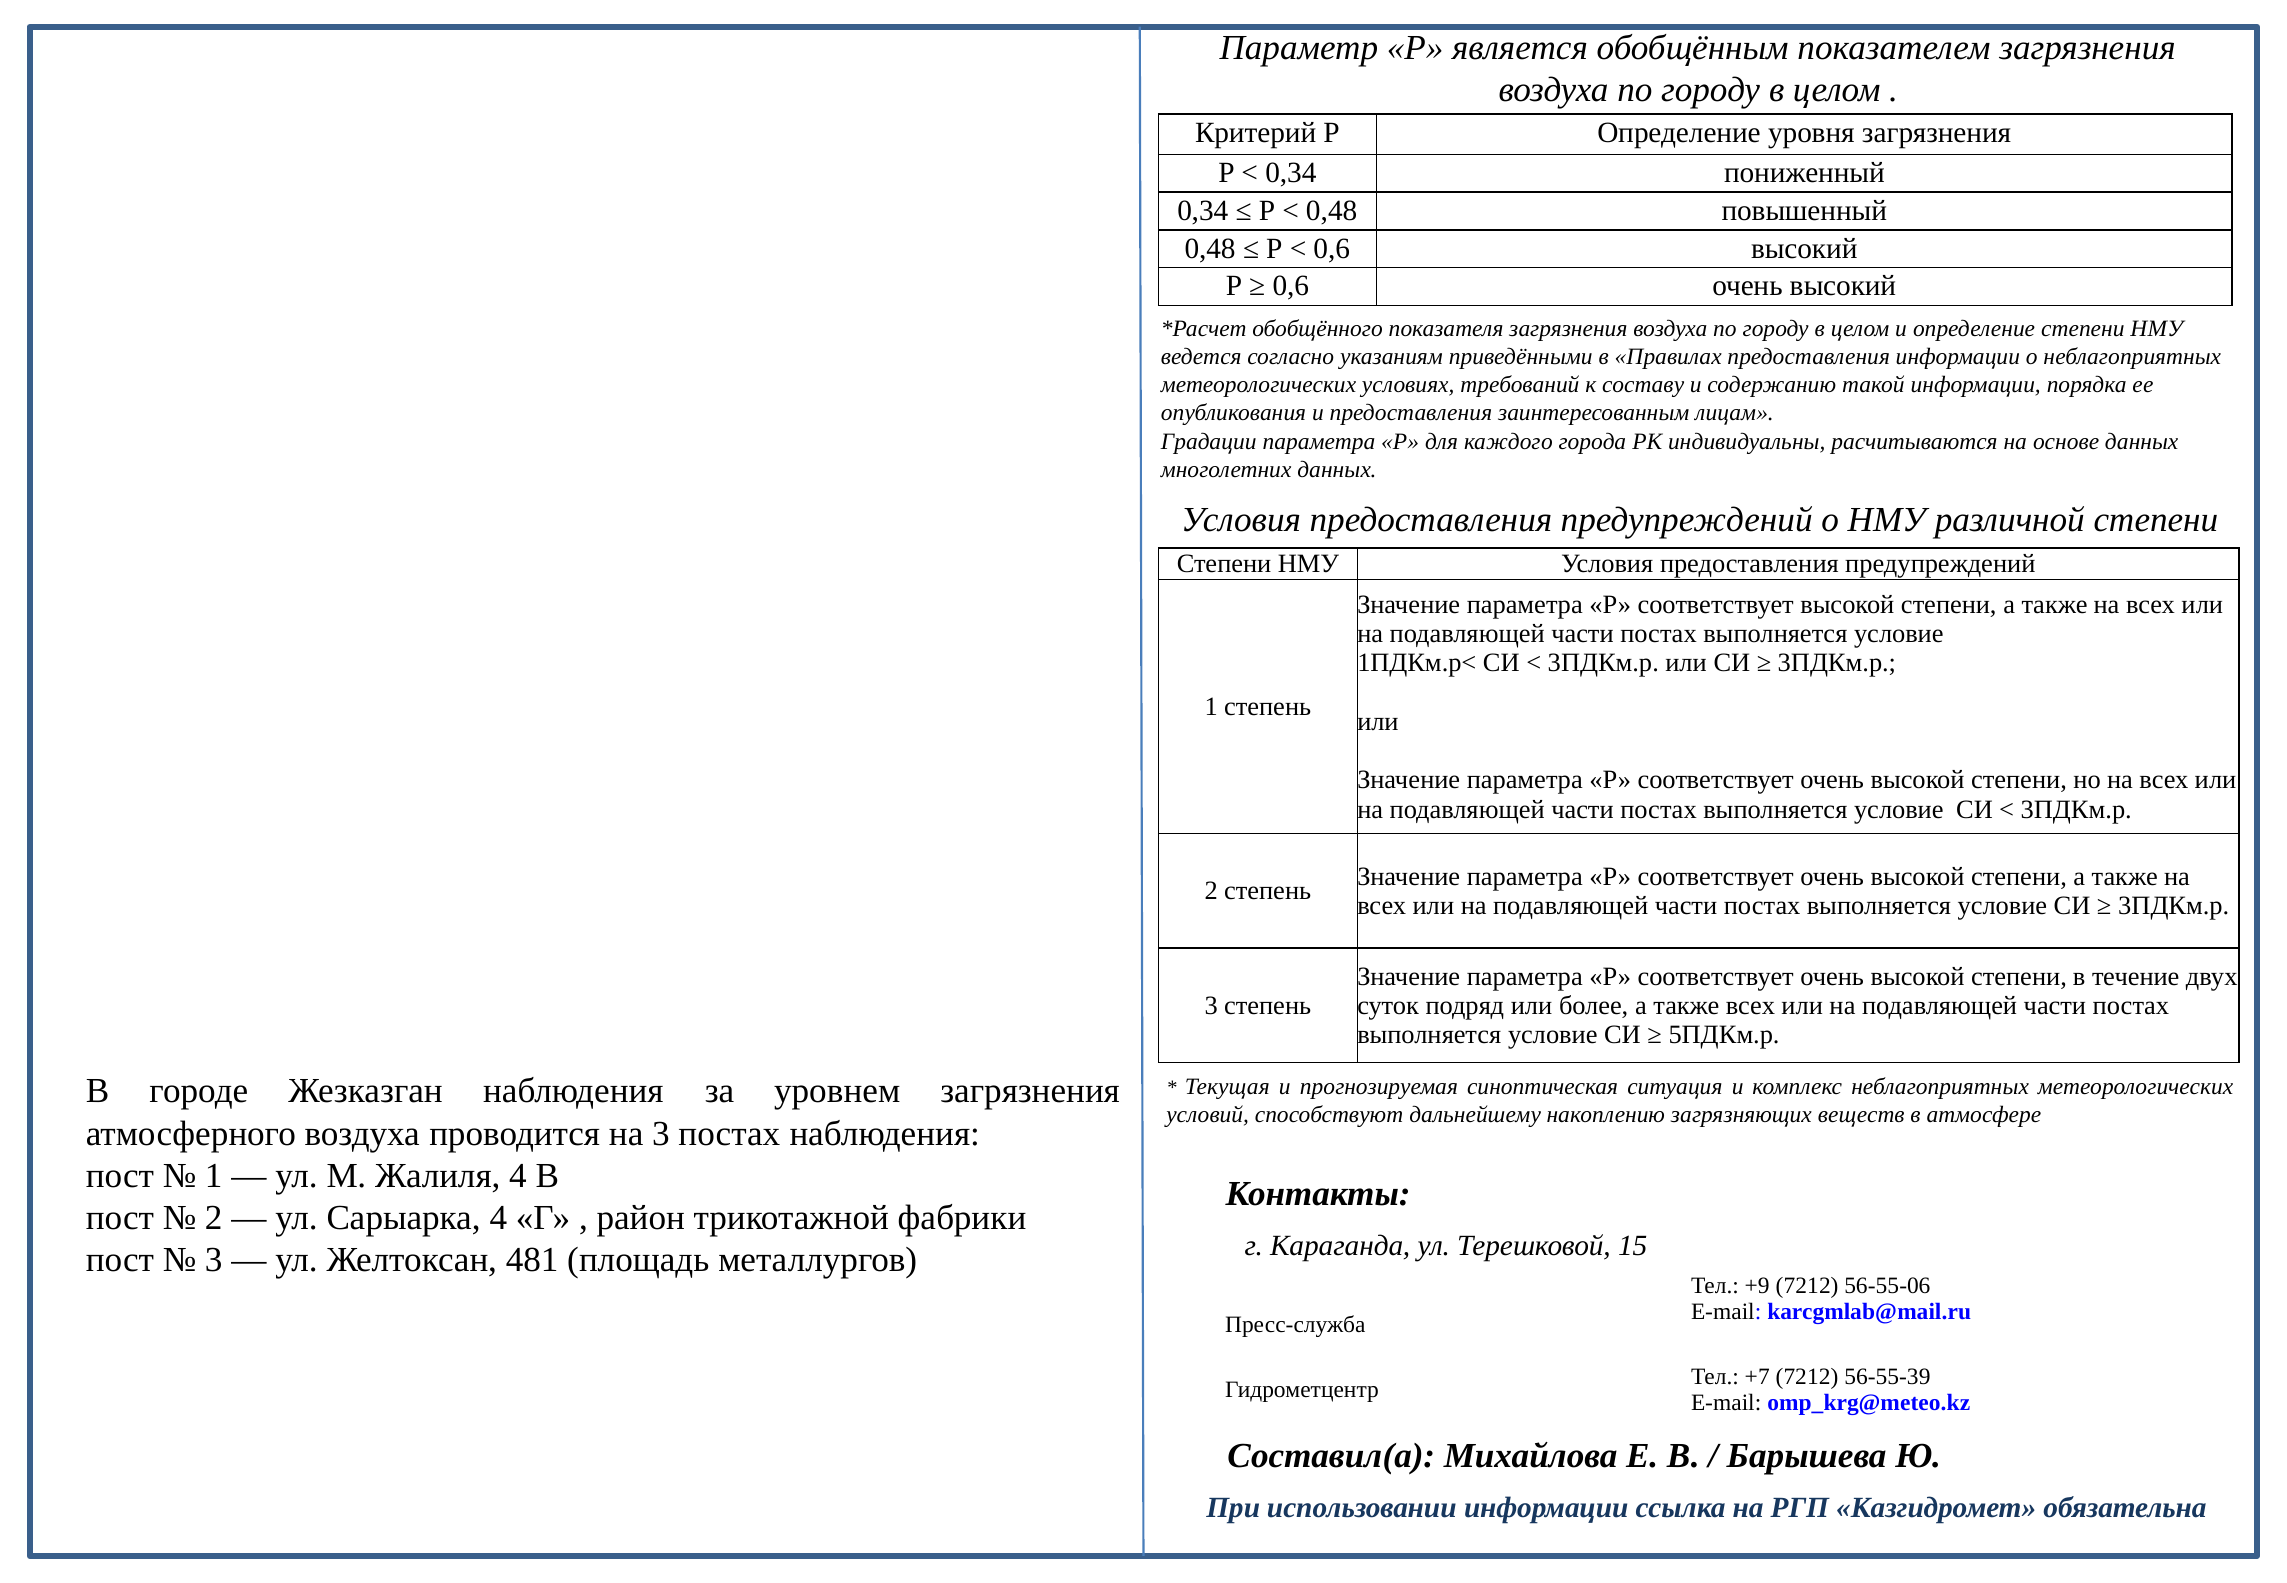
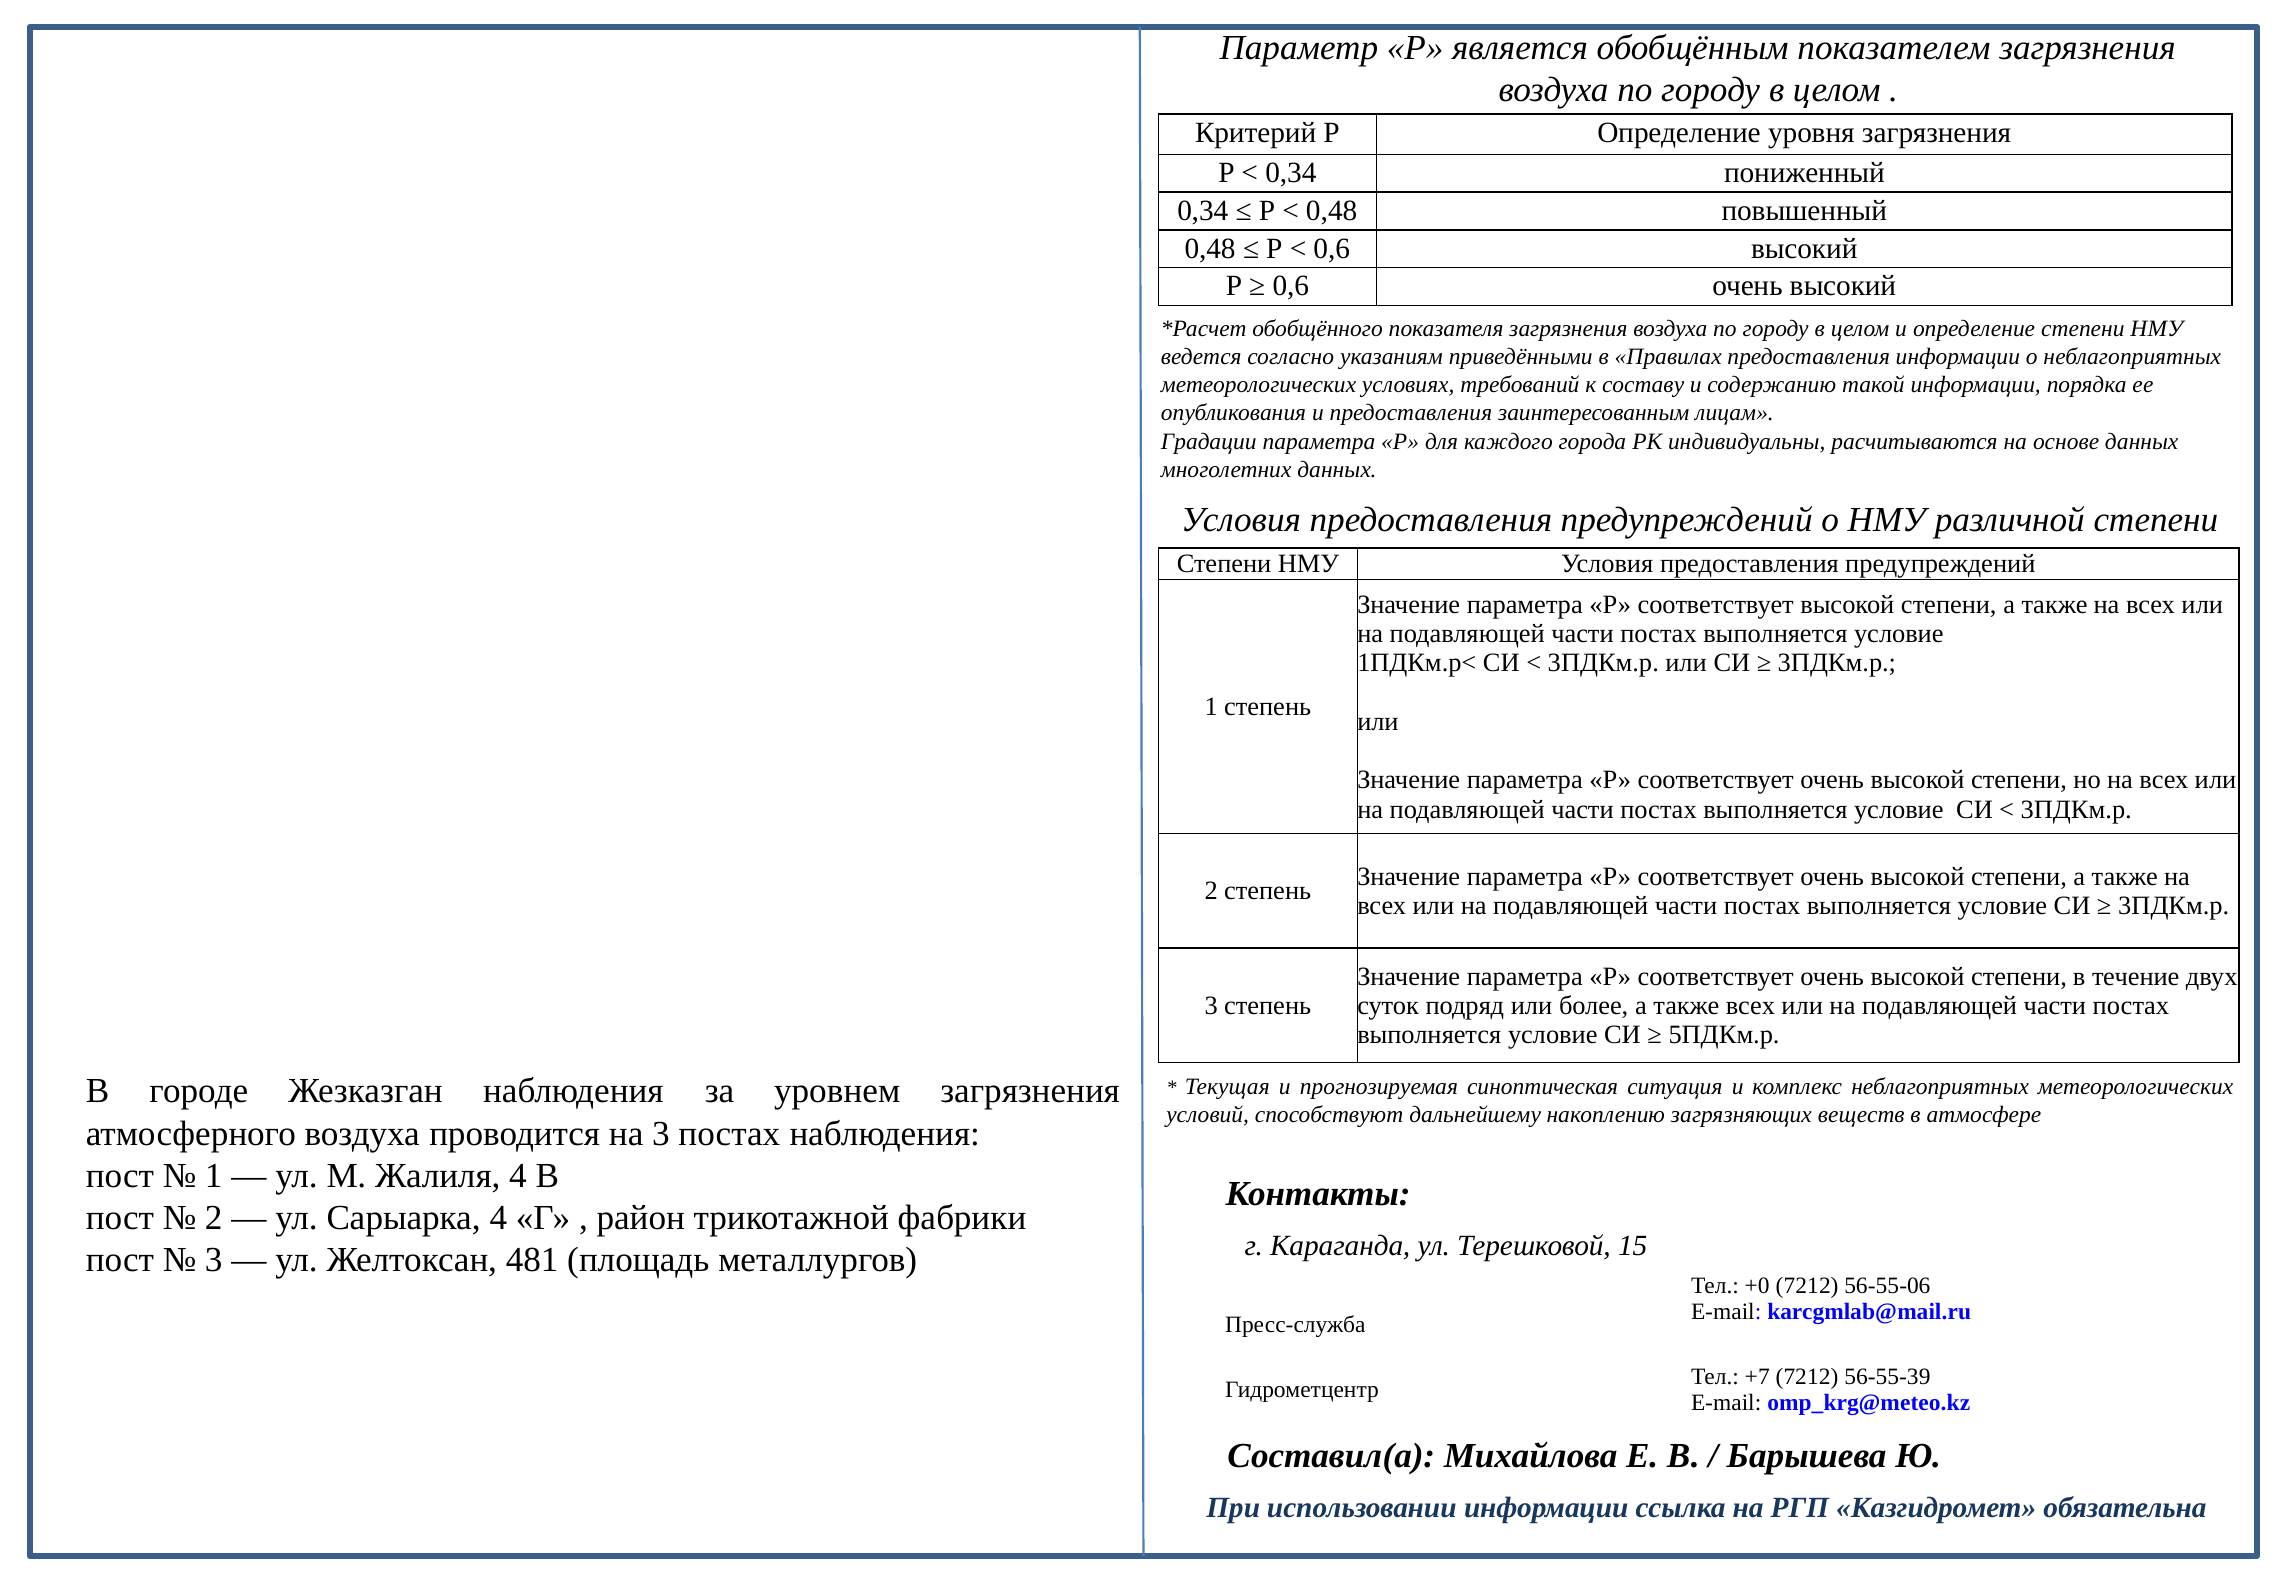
+9: +9 -> +0
